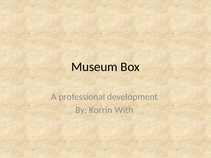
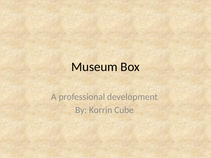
With: With -> Cube
